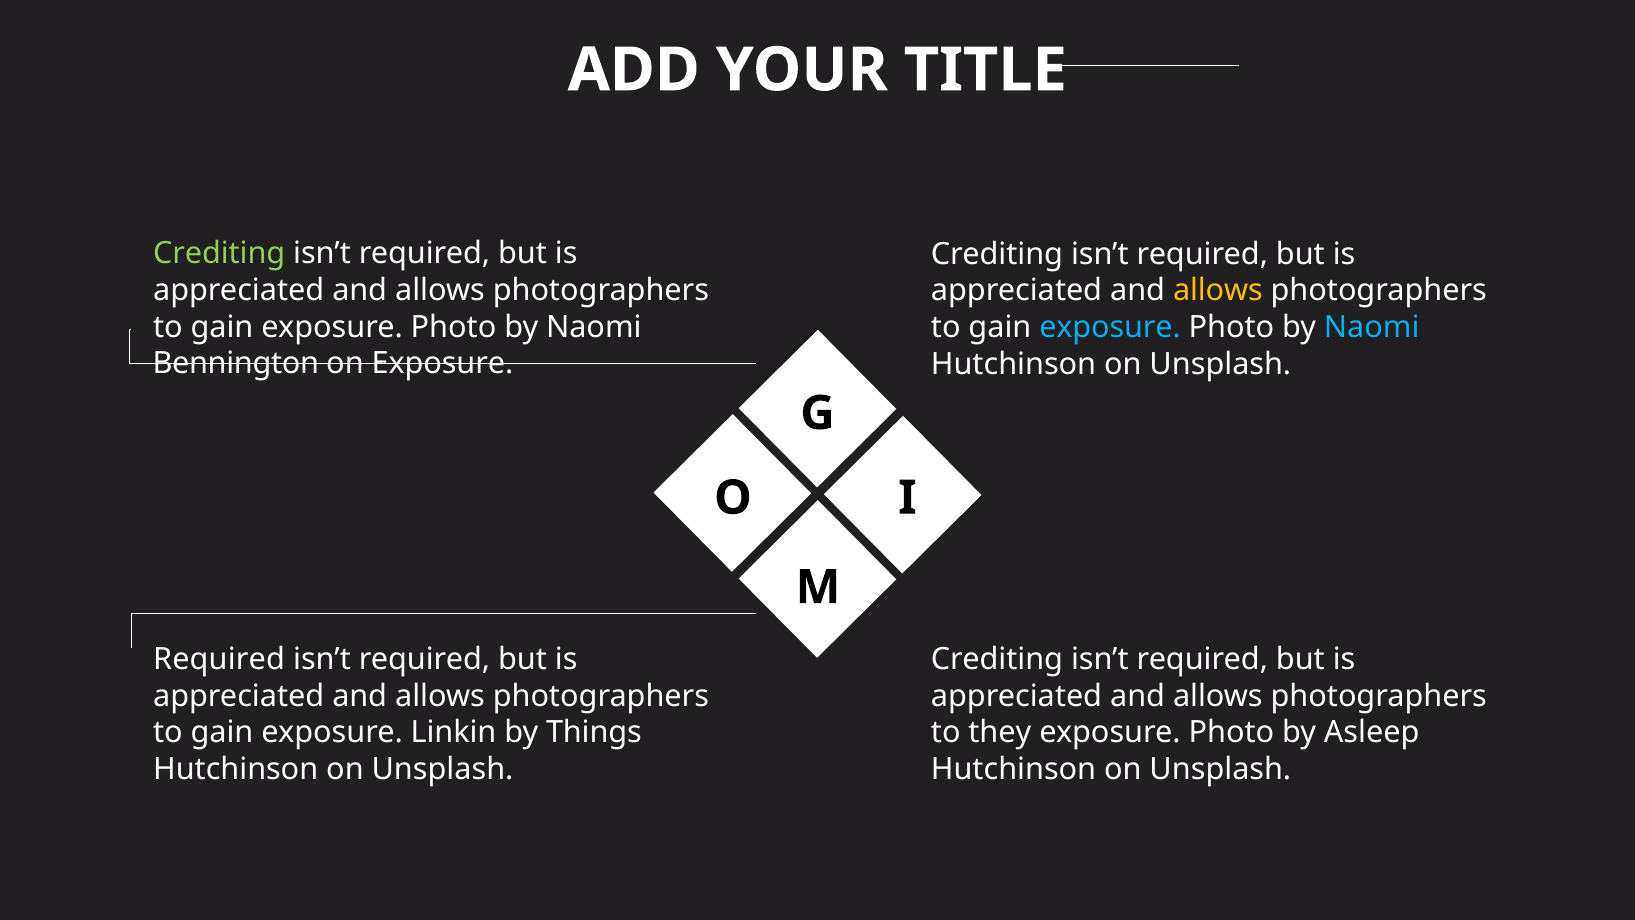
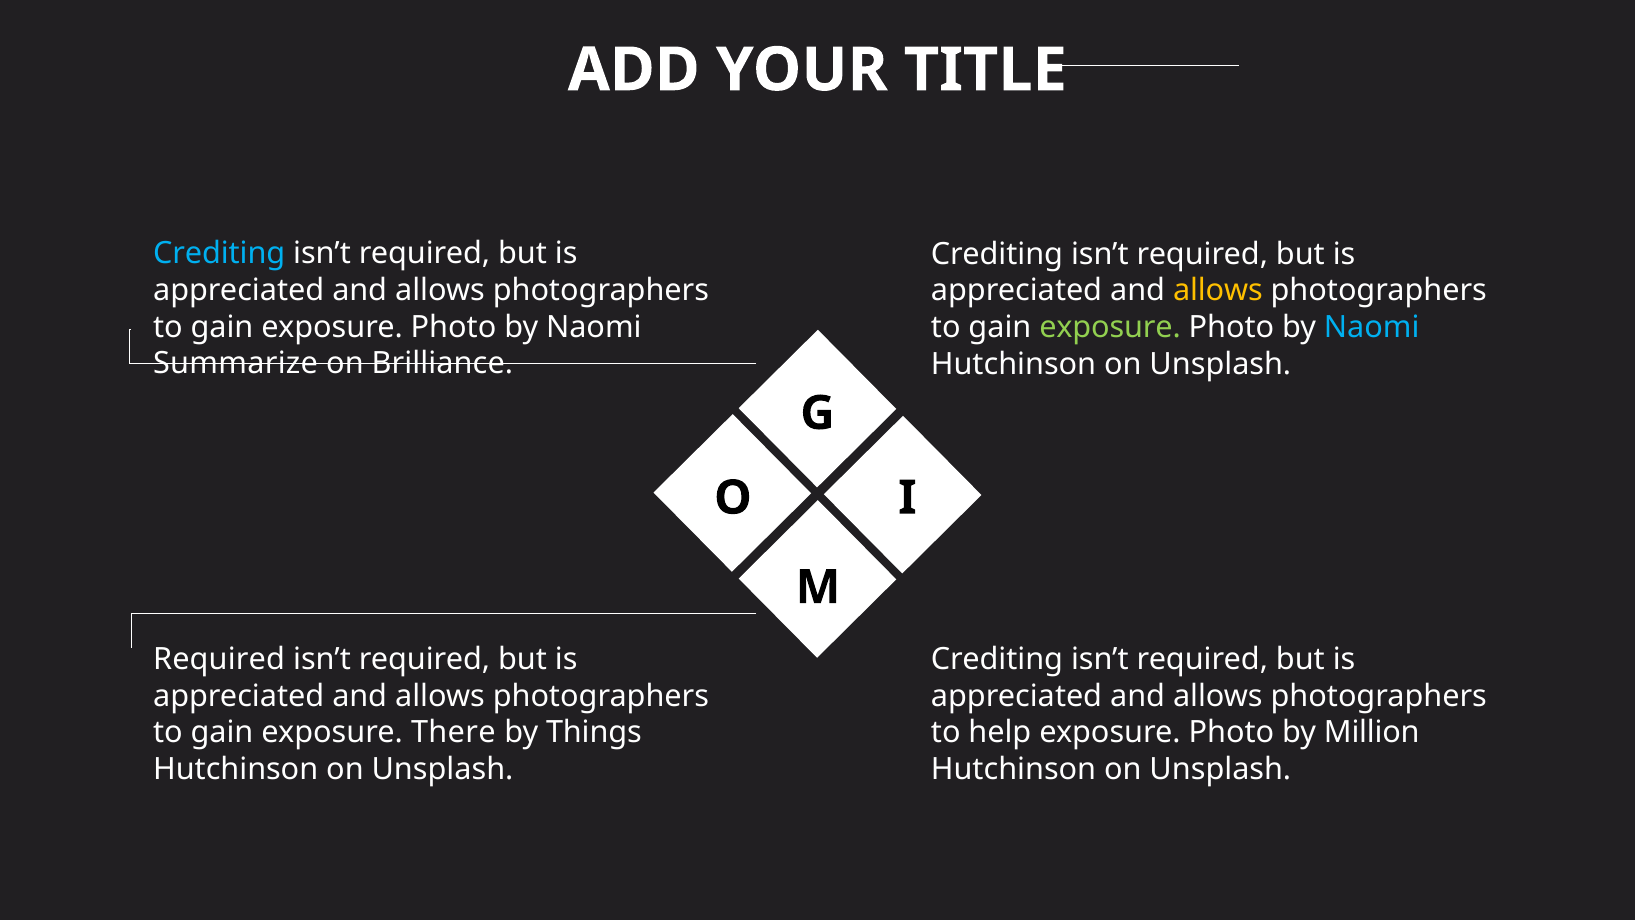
Crediting at (219, 253) colour: light green -> light blue
exposure at (1110, 328) colour: light blue -> light green
Bennington: Bennington -> Summarize
on Exposure: Exposure -> Brilliance
Linkin: Linkin -> There
they: they -> help
Asleep: Asleep -> Million
